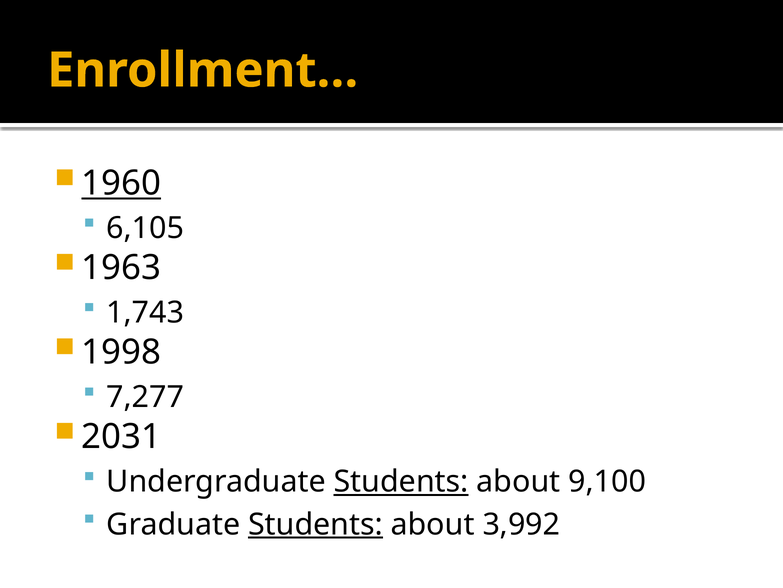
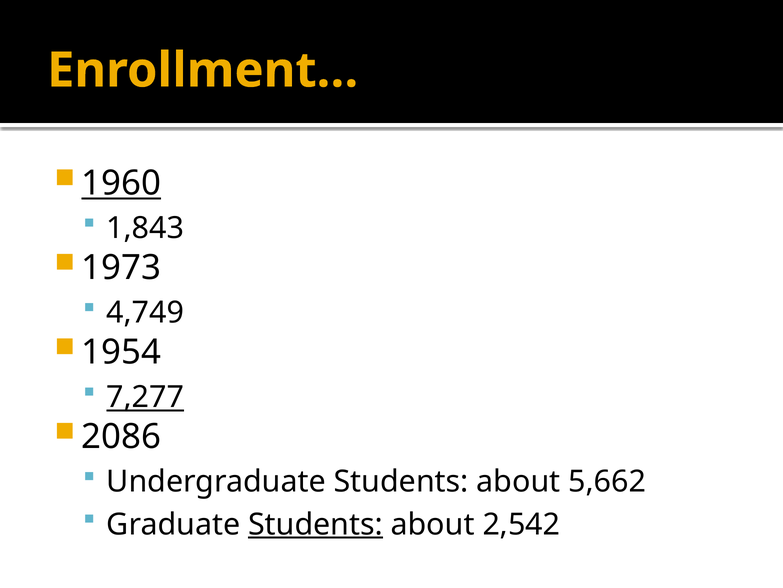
6,105: 6,105 -> 1,843
1963: 1963 -> 1973
1,743: 1,743 -> 4,749
1998: 1998 -> 1954
7,277 underline: none -> present
2031: 2031 -> 2086
Students at (401, 481) underline: present -> none
9,100: 9,100 -> 5,662
3,992: 3,992 -> 2,542
